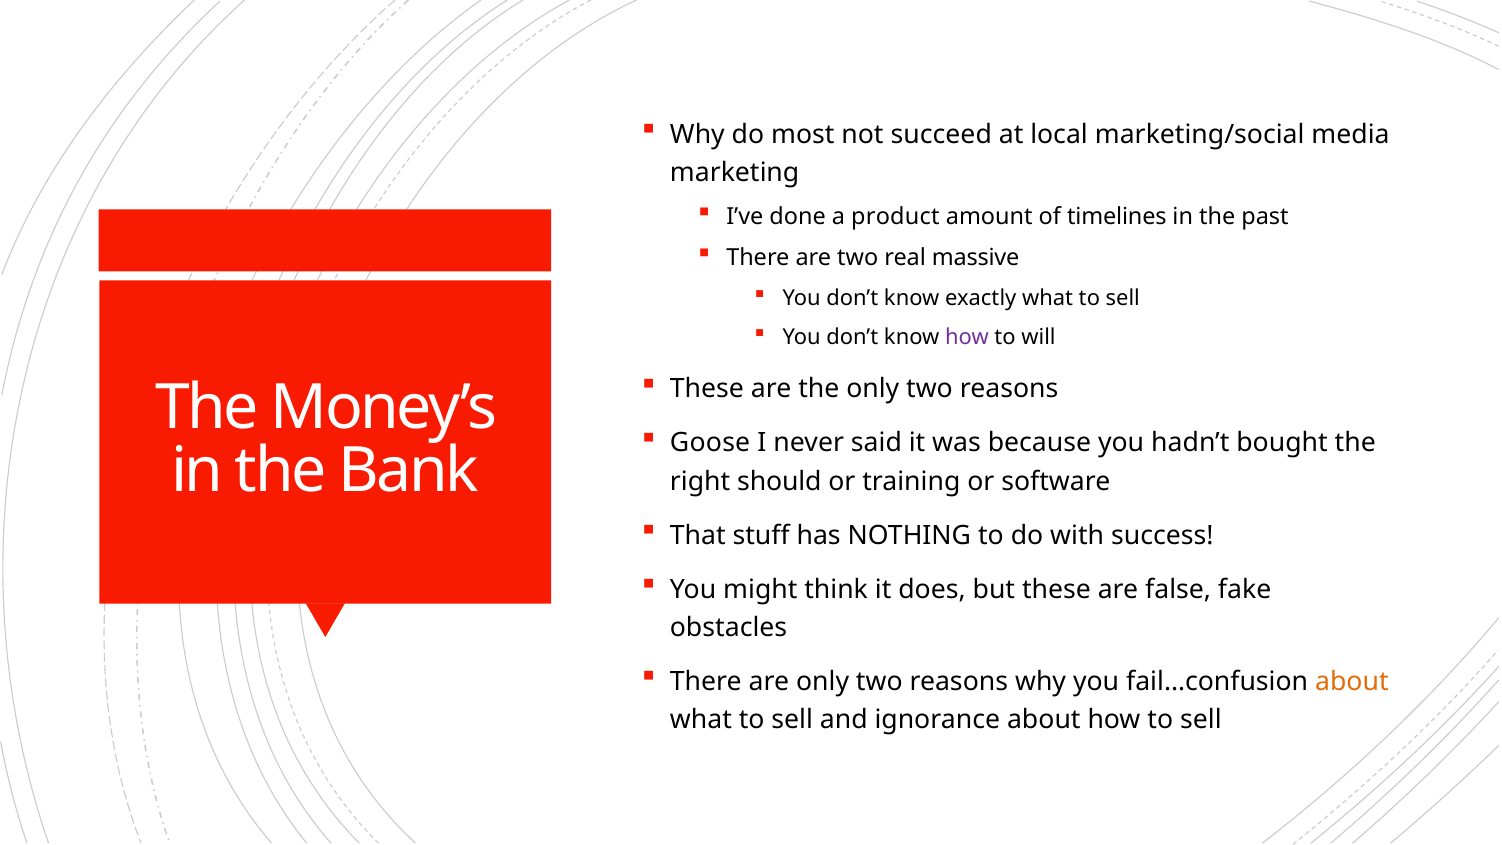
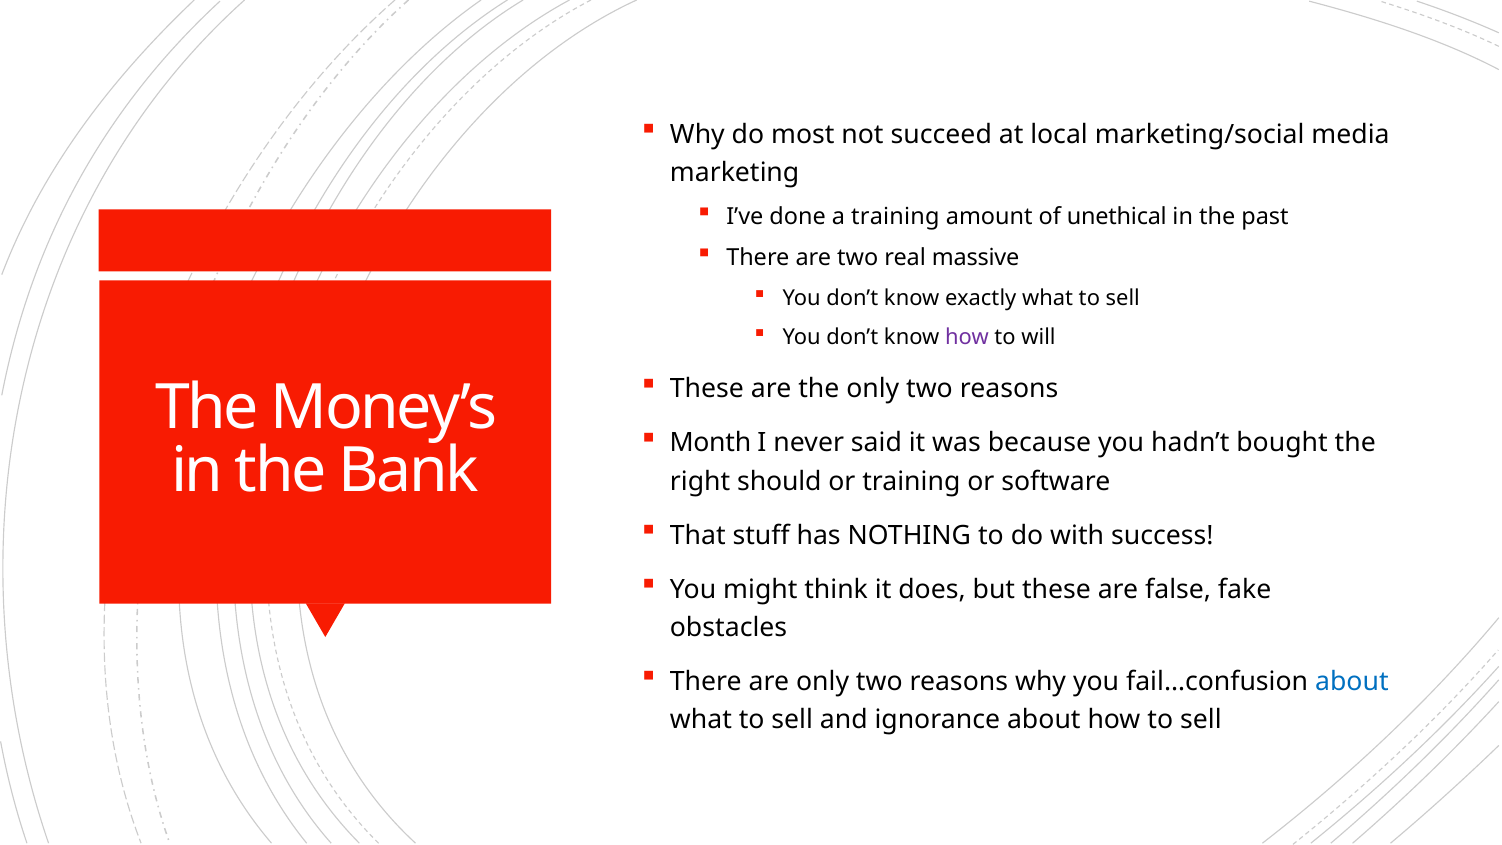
a product: product -> training
timelines: timelines -> unethical
Goose: Goose -> Month
about at (1352, 681) colour: orange -> blue
